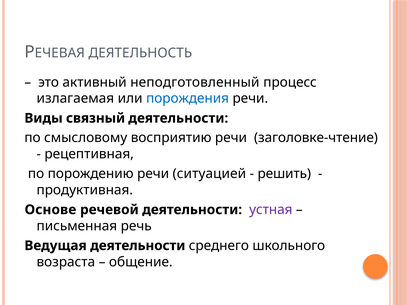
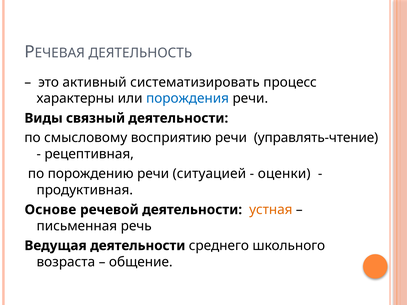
неподготовленный: неподготовленный -> систематизировать
излагаемая: излагаемая -> характерны
заголовке-чтение: заголовке-чтение -> управлять-чтение
решить: решить -> оценки
устная colour: purple -> orange
